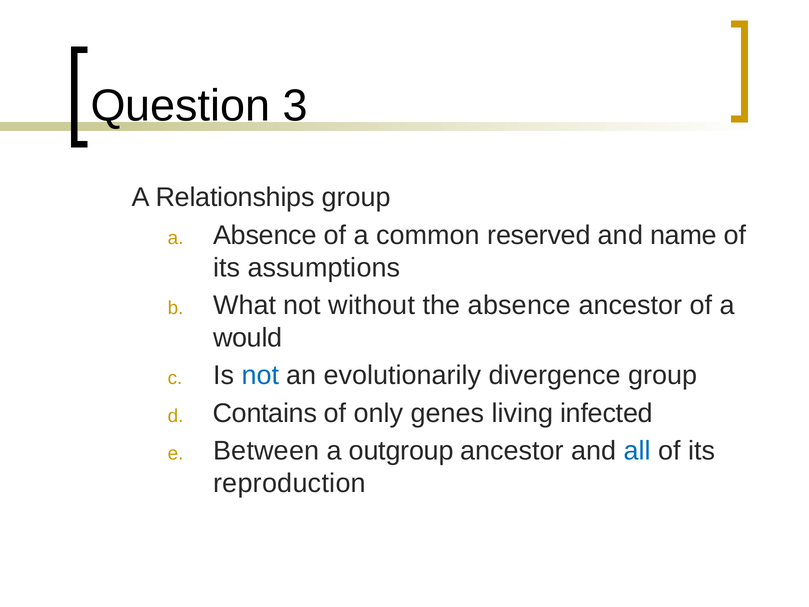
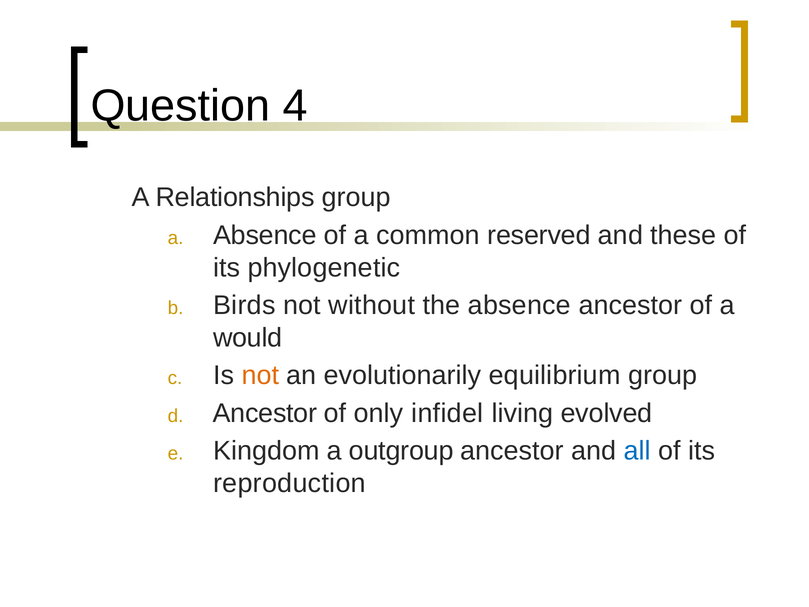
3: 3 -> 4
name: name -> these
assumptions: assumptions -> phylogenetic
What: What -> Birds
not at (260, 375) colour: blue -> orange
divergence: divergence -> equilibrium
Contains at (265, 413): Contains -> Ancestor
genes: genes -> infidel
infected: infected -> evolved
Between: Between -> Kingdom
